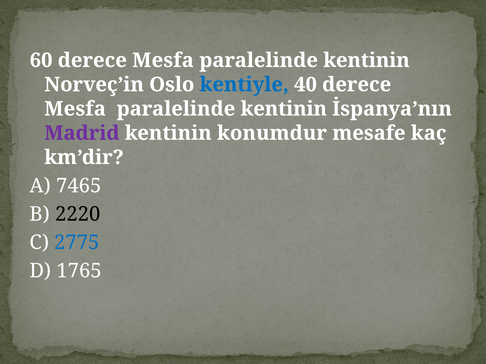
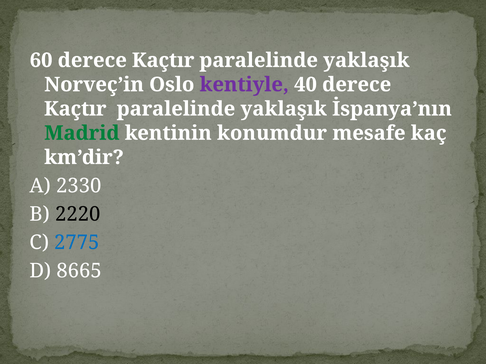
60 derece Mesfa: Mesfa -> Kaçtır
kentinin at (366, 60): kentinin -> yaklaşık
kentiyle colour: blue -> purple
Mesfa at (75, 109): Mesfa -> Kaçtır
kentinin at (284, 109): kentinin -> yaklaşık
Madrid colour: purple -> green
7465: 7465 -> 2330
1765: 1765 -> 8665
